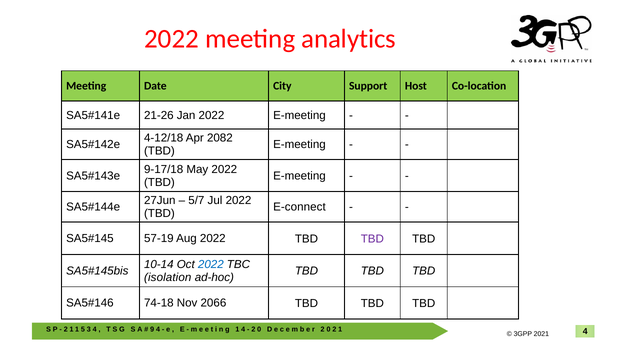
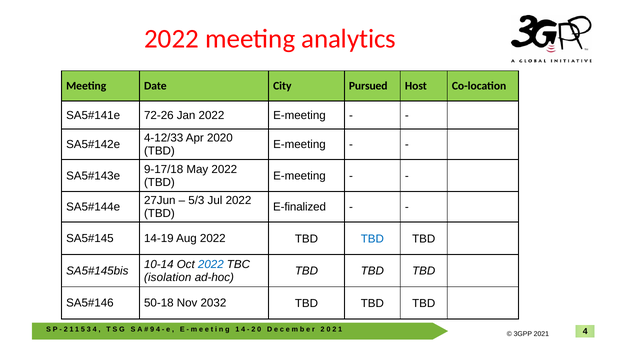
Support: Support -> Pursued
21-26: 21-26 -> 72-26
4-12/18: 4-12/18 -> 4-12/33
2082: 2082 -> 2020
5/7: 5/7 -> 5/3
E-connect: E-connect -> E-finalized
57-19: 57-19 -> 14-19
TBD at (372, 239) colour: purple -> blue
74-18: 74-18 -> 50-18
2066: 2066 -> 2032
